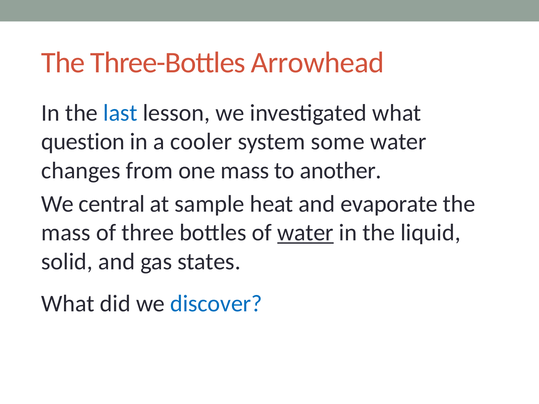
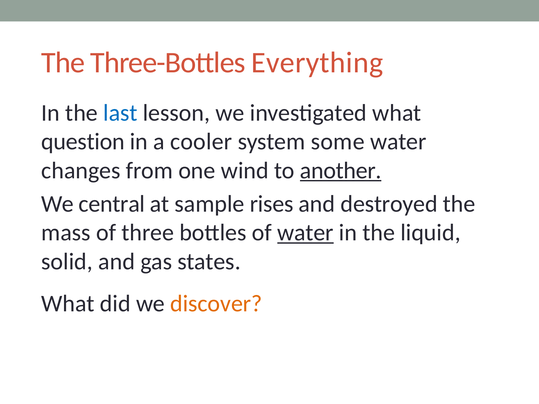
Arrowhead: Arrowhead -> Everything
one mass: mass -> wind
another underline: none -> present
heat: heat -> rises
evaporate: evaporate -> destroyed
discover colour: blue -> orange
